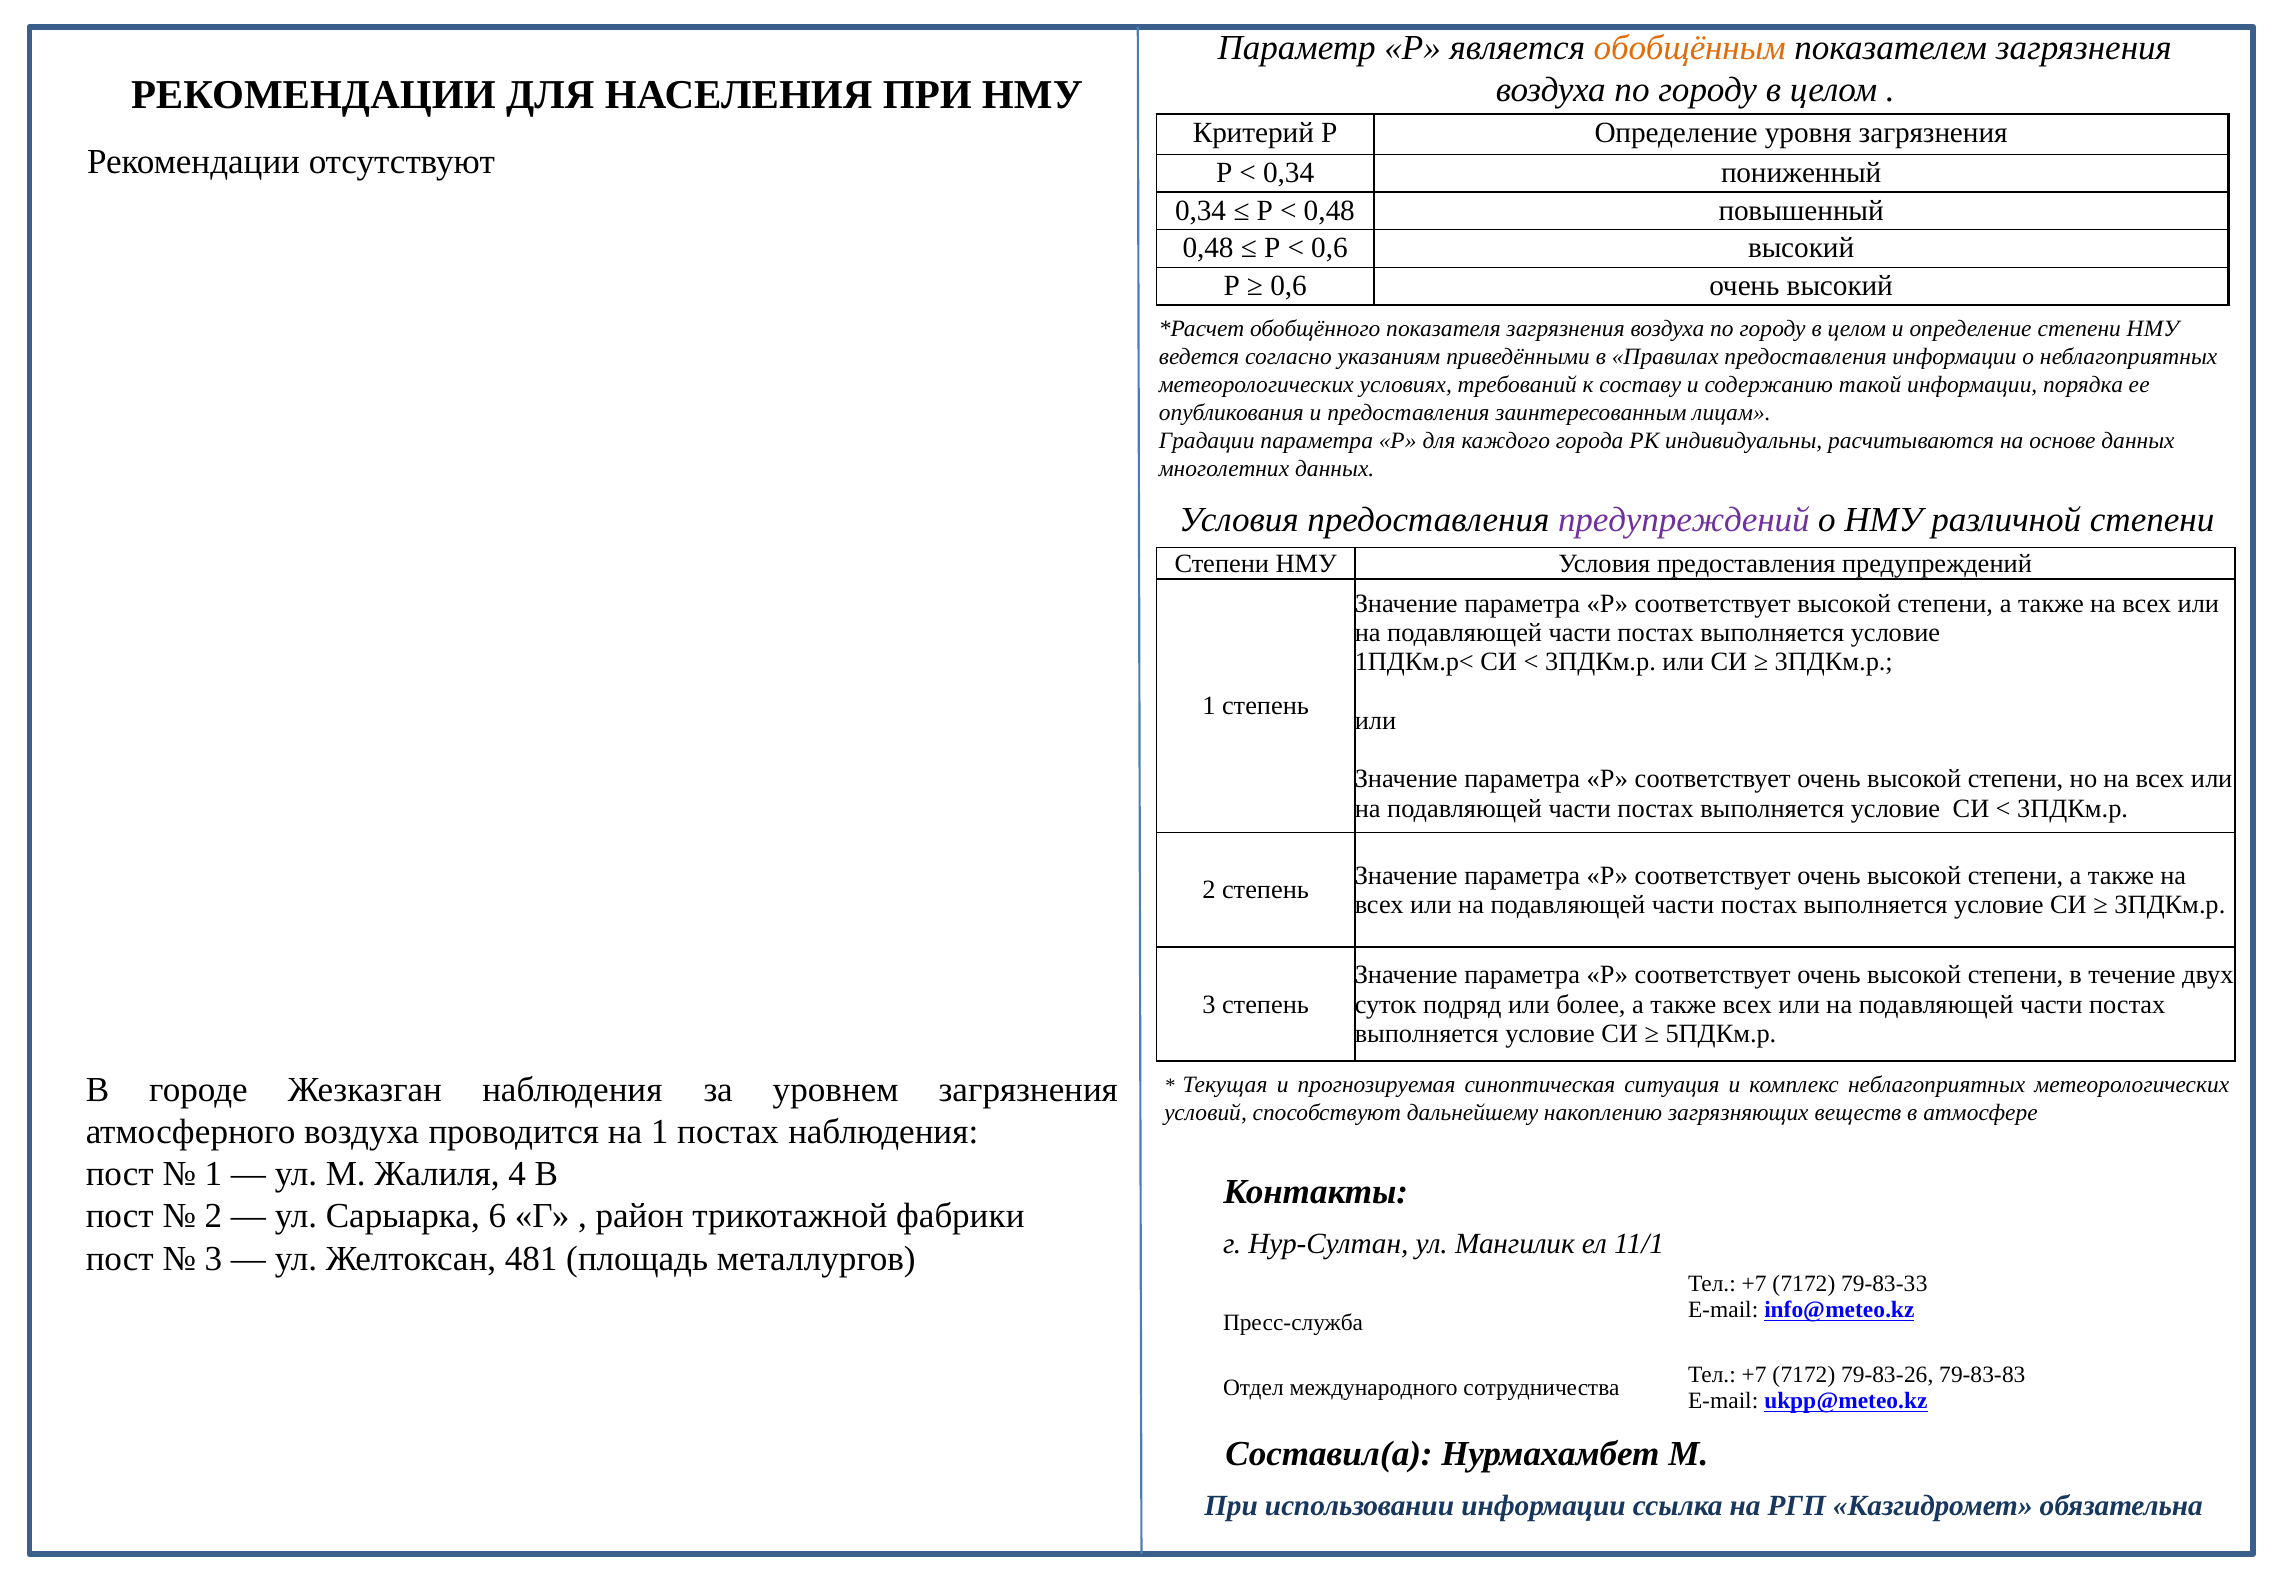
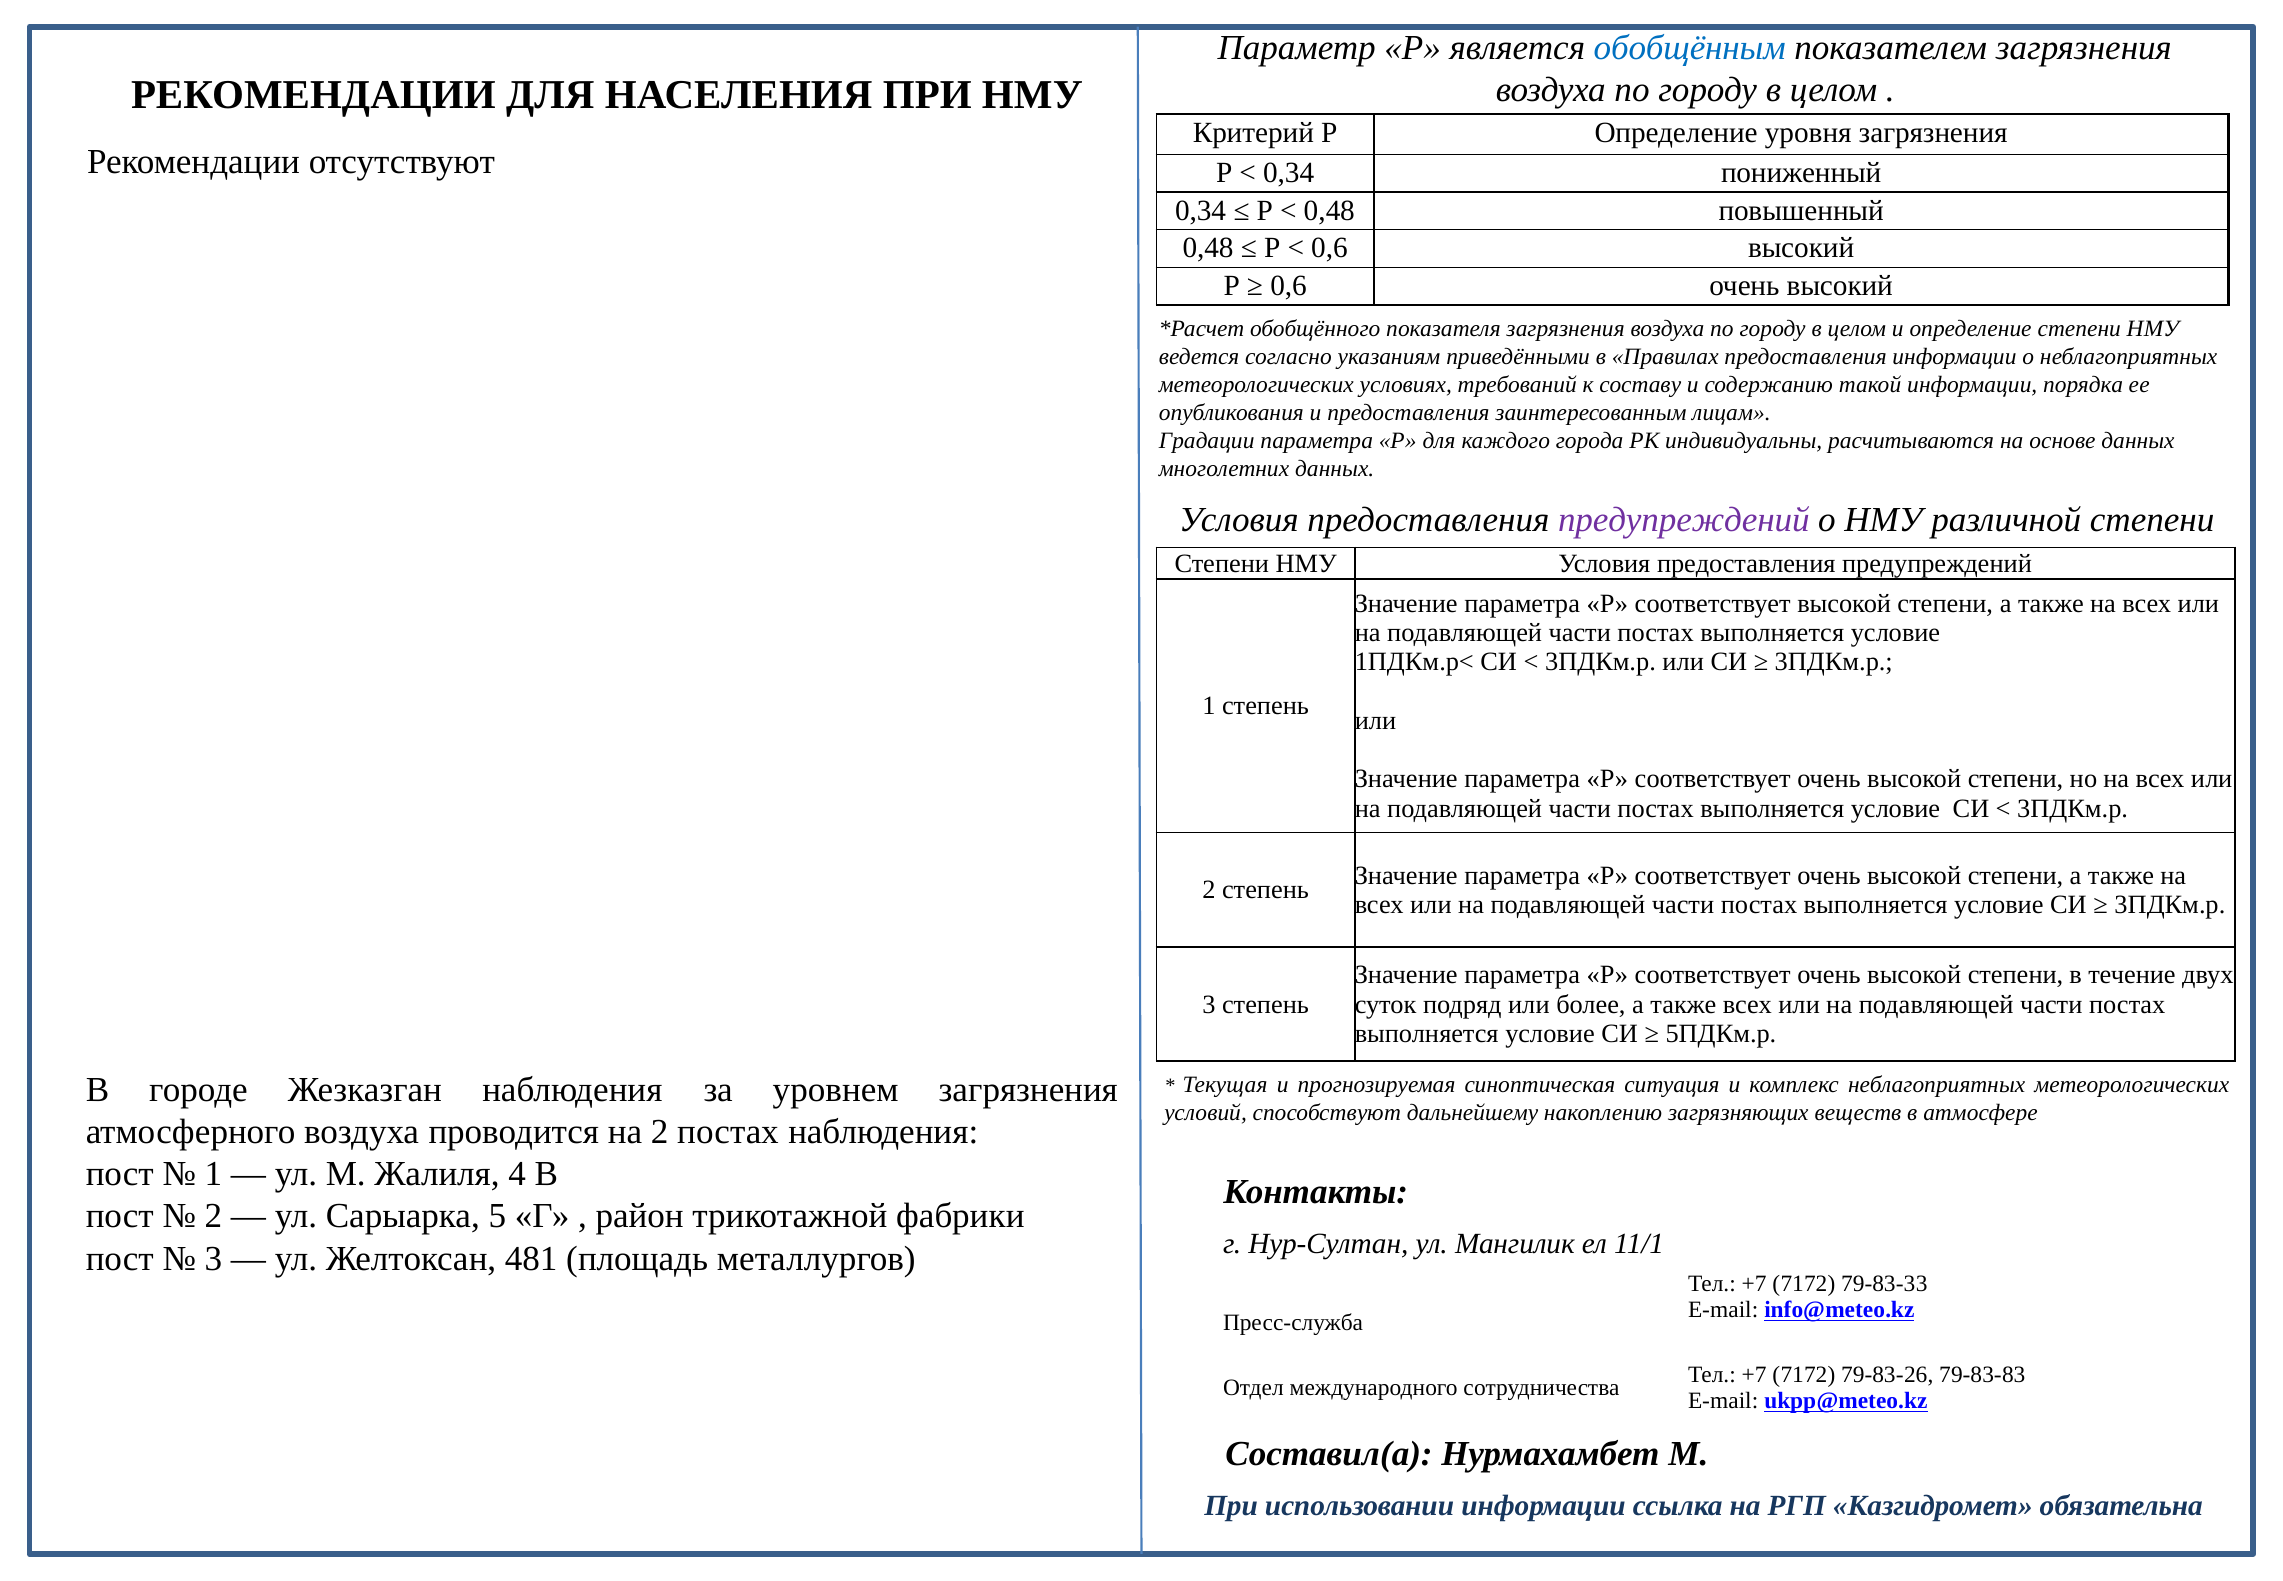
обобщённым colour: orange -> blue
на 1: 1 -> 2
6: 6 -> 5
